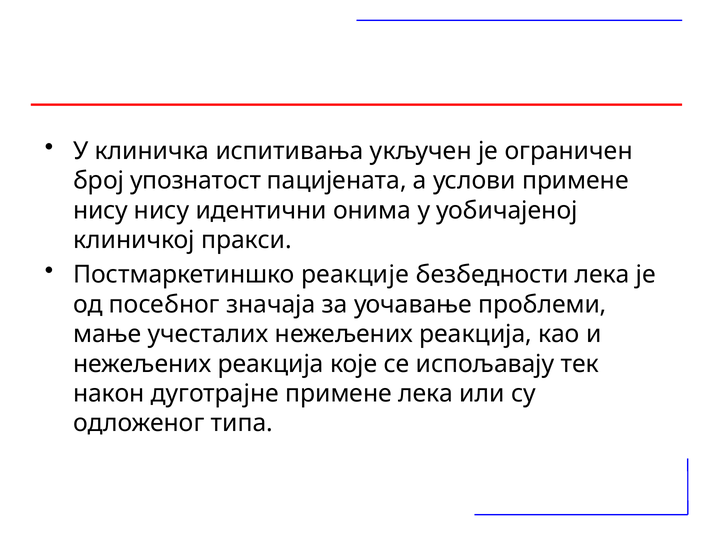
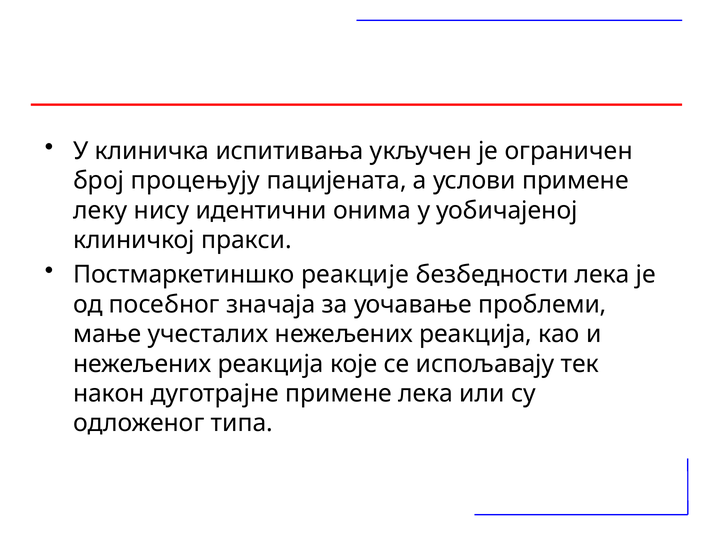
упознатост: упознатост -> процењују
нису at (100, 210): нису -> леку
